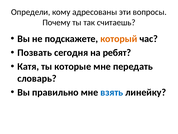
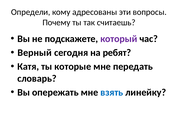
который colour: orange -> purple
Позвать: Позвать -> Верный
правильно: правильно -> опережать
